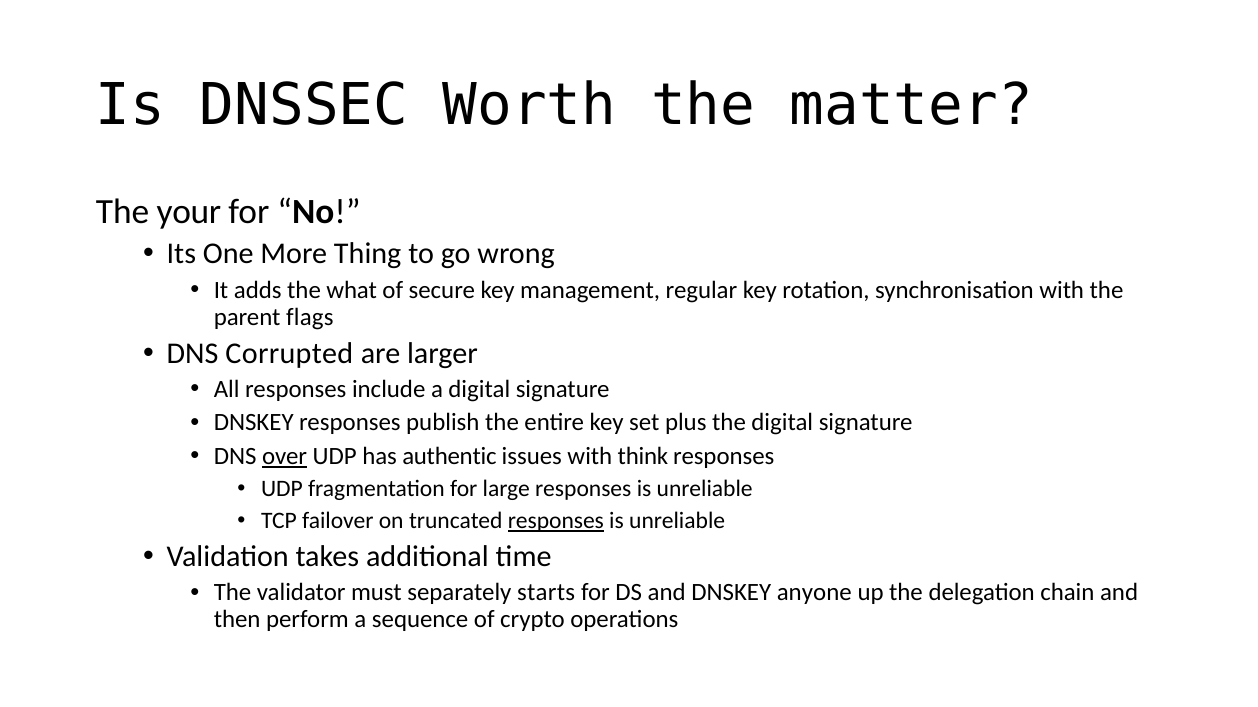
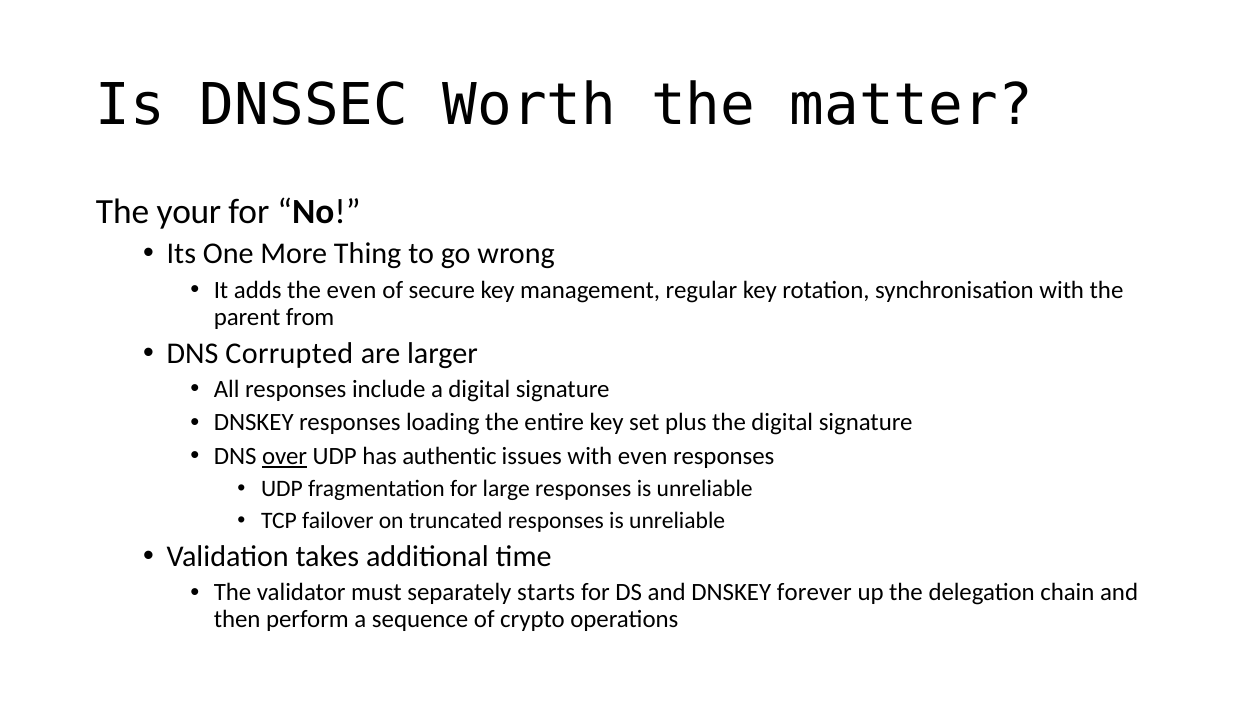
the what: what -> even
flags: flags -> from
publish: publish -> loading
with think: think -> even
responses at (556, 521) underline: present -> none
anyone: anyone -> forever
